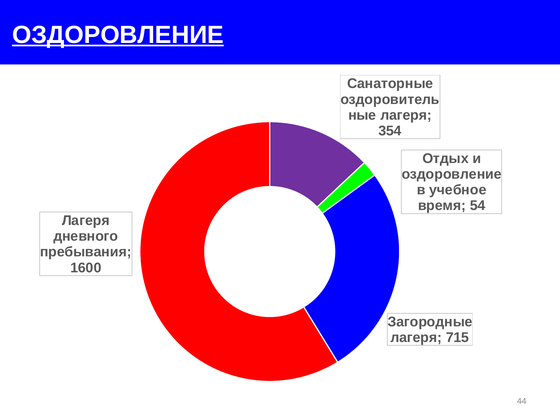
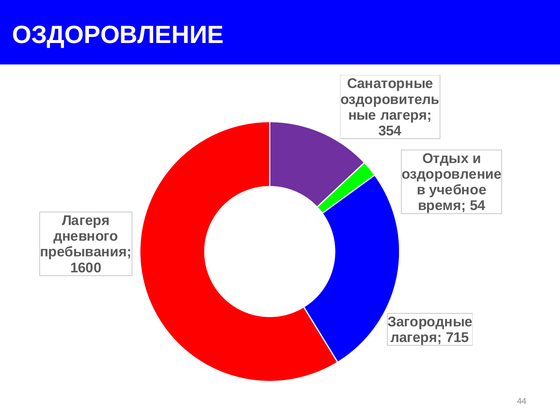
ОЗДОРОВЛЕНИЕ at (118, 35) underline: present -> none
